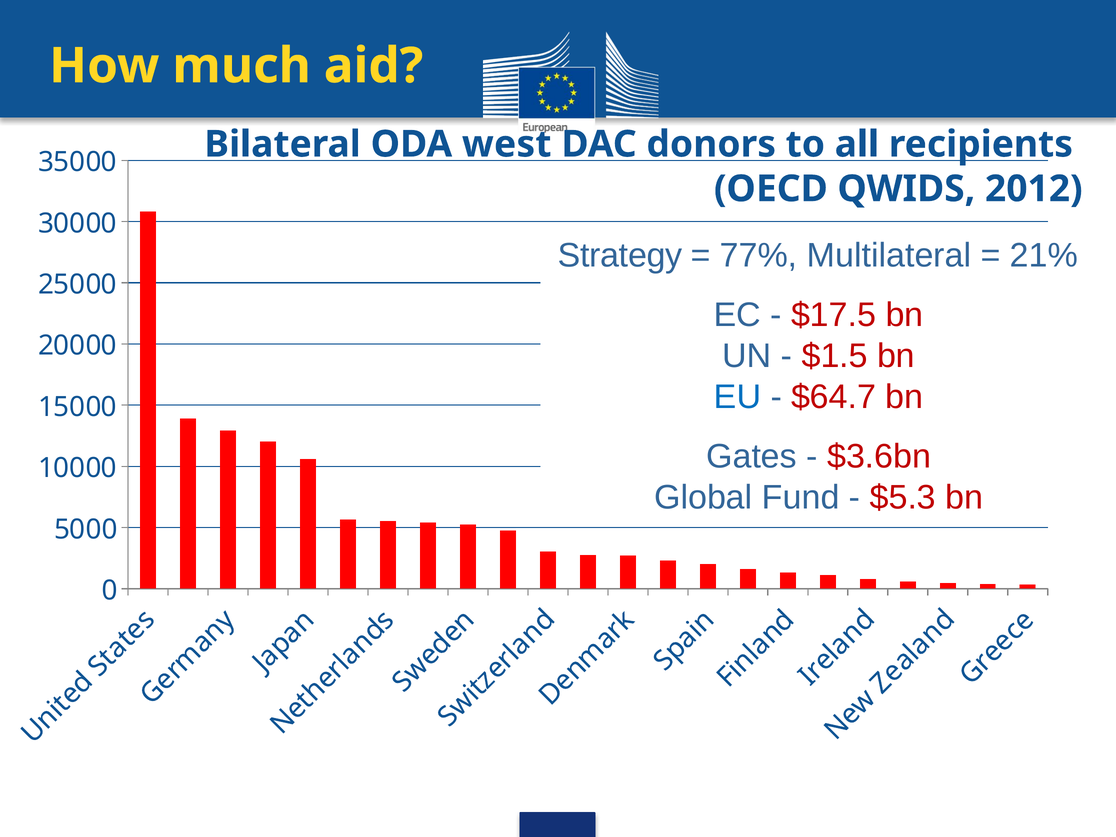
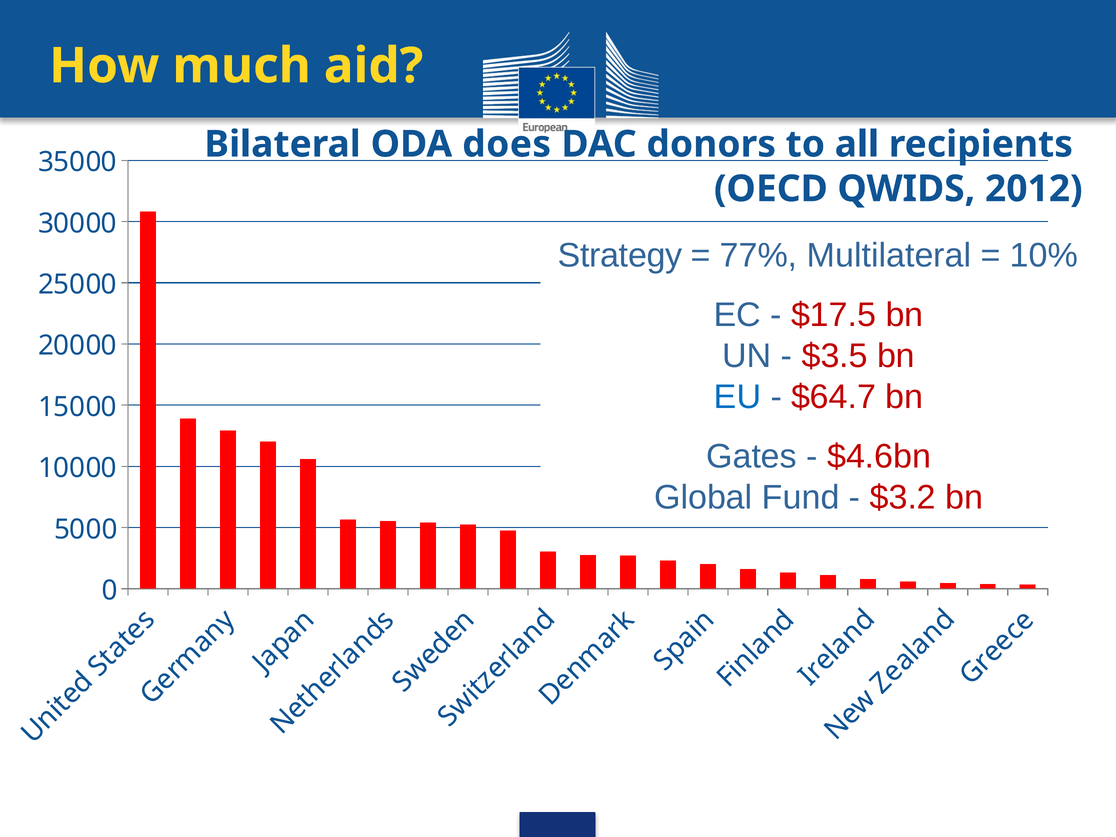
west: west -> does
21%: 21% -> 10%
$1.5: $1.5 -> $3.5
$3.6bn: $3.6bn -> $4.6bn
$5.3: $5.3 -> $3.2
